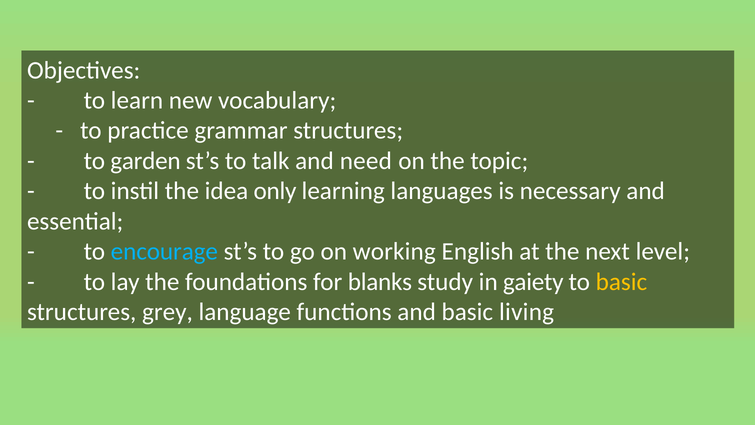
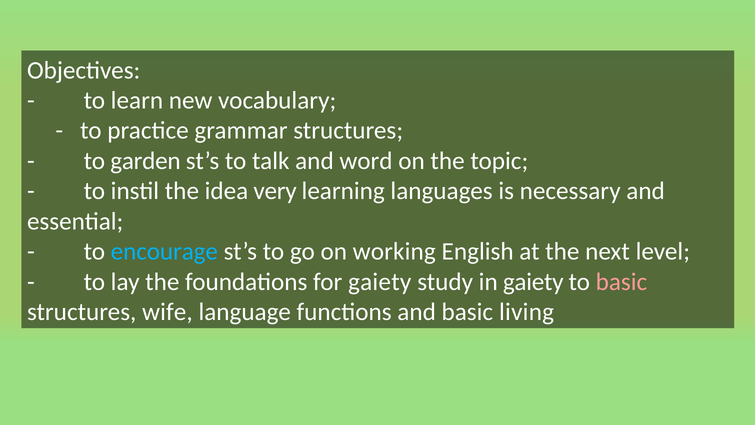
need: need -> word
only: only -> very
for blanks: blanks -> gaiety
basic at (621, 282) colour: yellow -> pink
grey: grey -> wife
